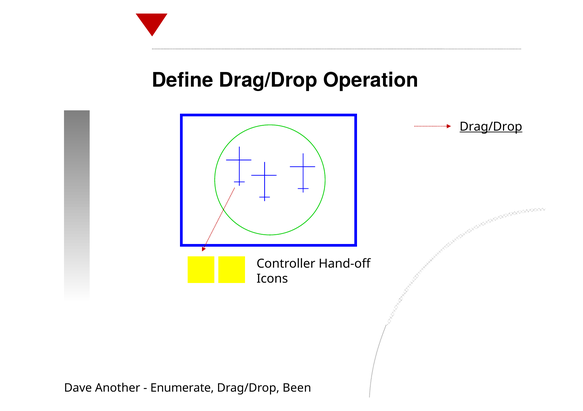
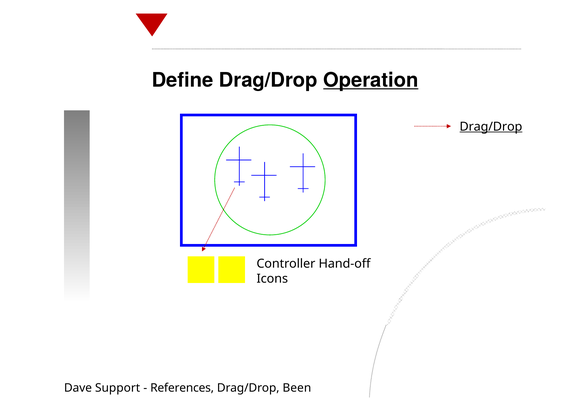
Operation underline: none -> present
Another: Another -> Support
Enumerate: Enumerate -> References
